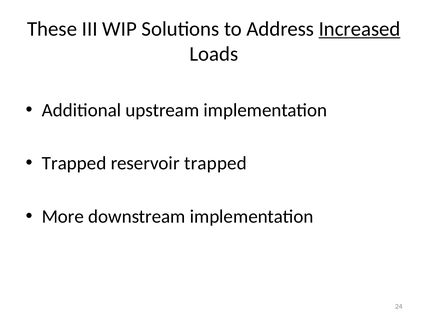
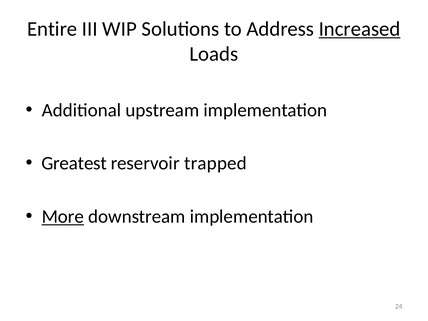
These: These -> Entire
Trapped at (74, 163): Trapped -> Greatest
More underline: none -> present
